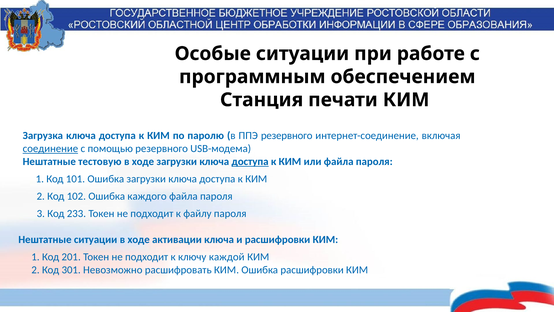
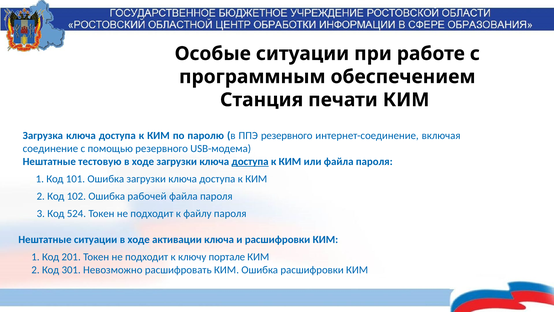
соединение underline: present -> none
каждого: каждого -> рабочей
233: 233 -> 524
каждой: каждой -> портале
